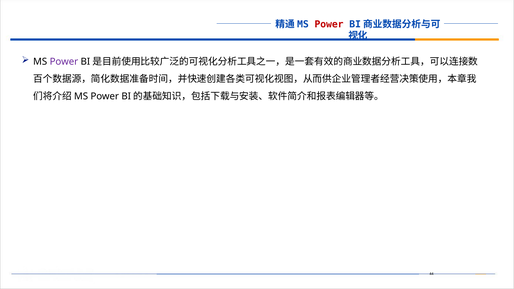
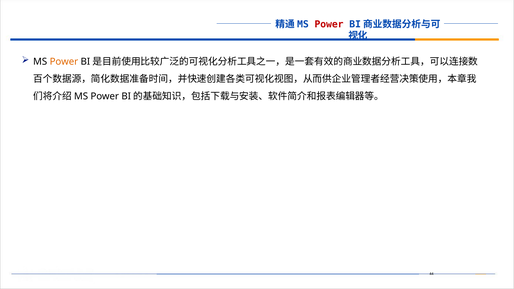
Power at (64, 62) colour: purple -> orange
